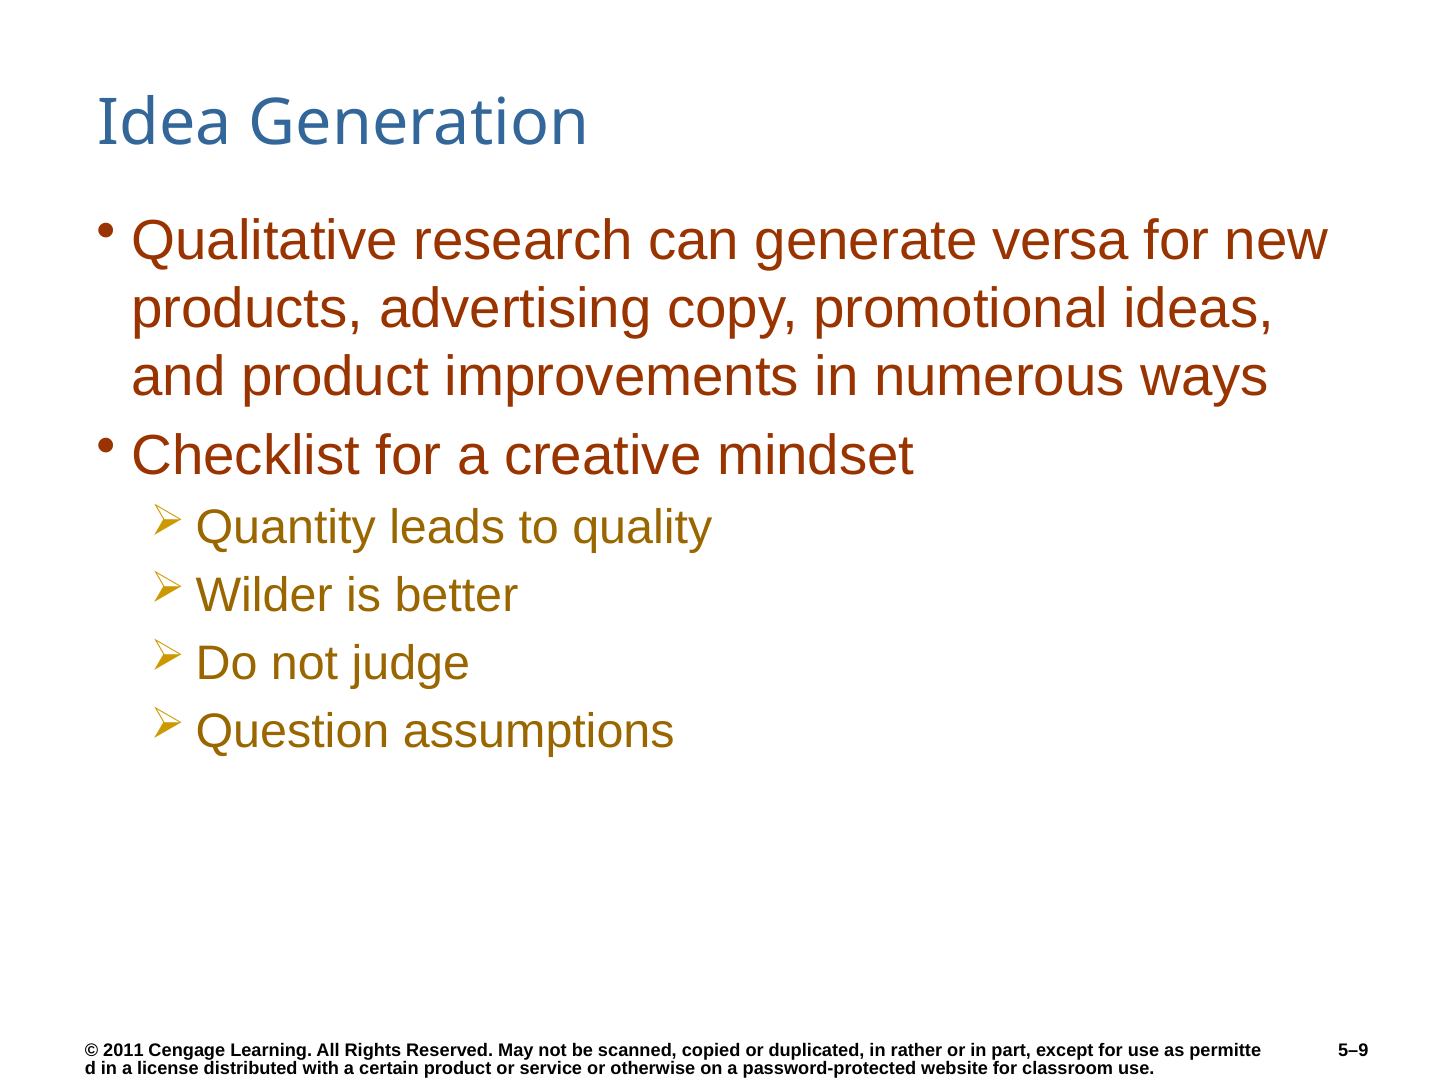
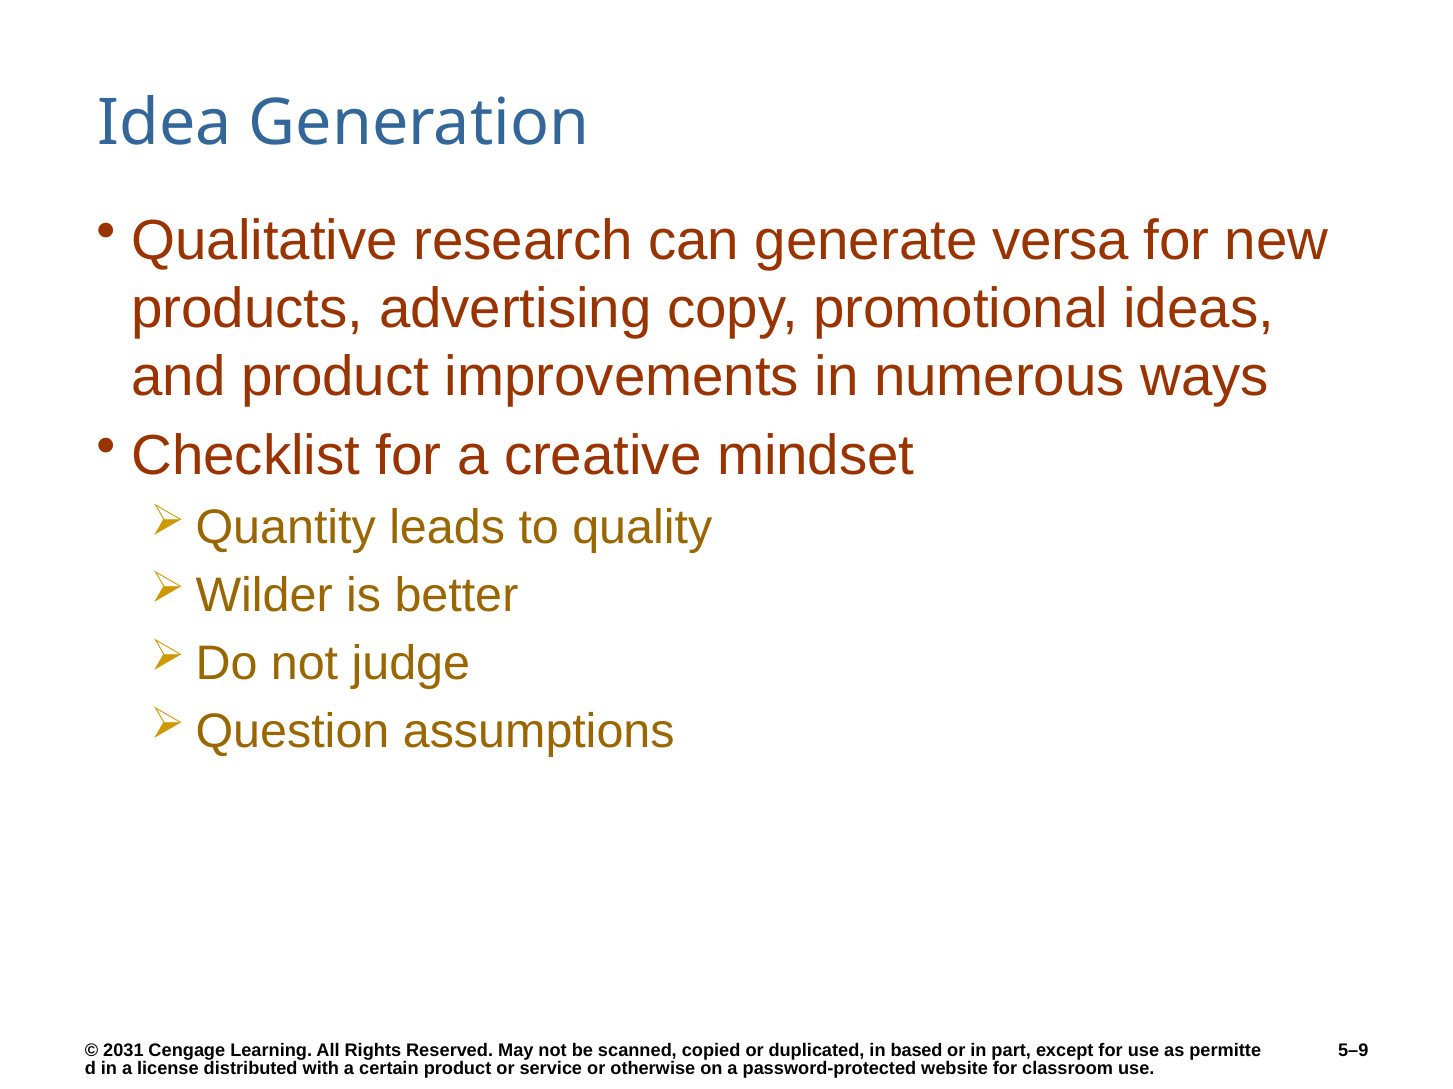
2011: 2011 -> 2031
rather: rather -> based
